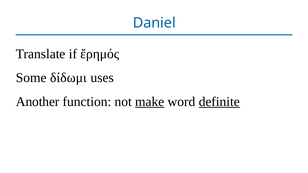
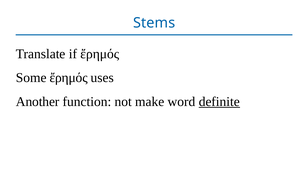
Daniel: Daniel -> Stems
Some δίδωμι: δίδωμι -> ἔρημός
make underline: present -> none
